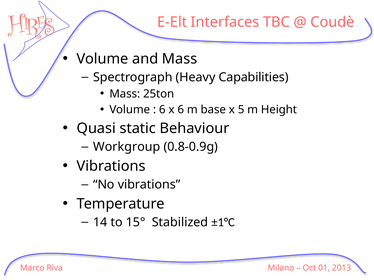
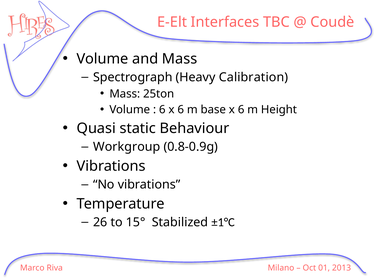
Capabilities: Capabilities -> Calibration
base x 5: 5 -> 6
14: 14 -> 26
